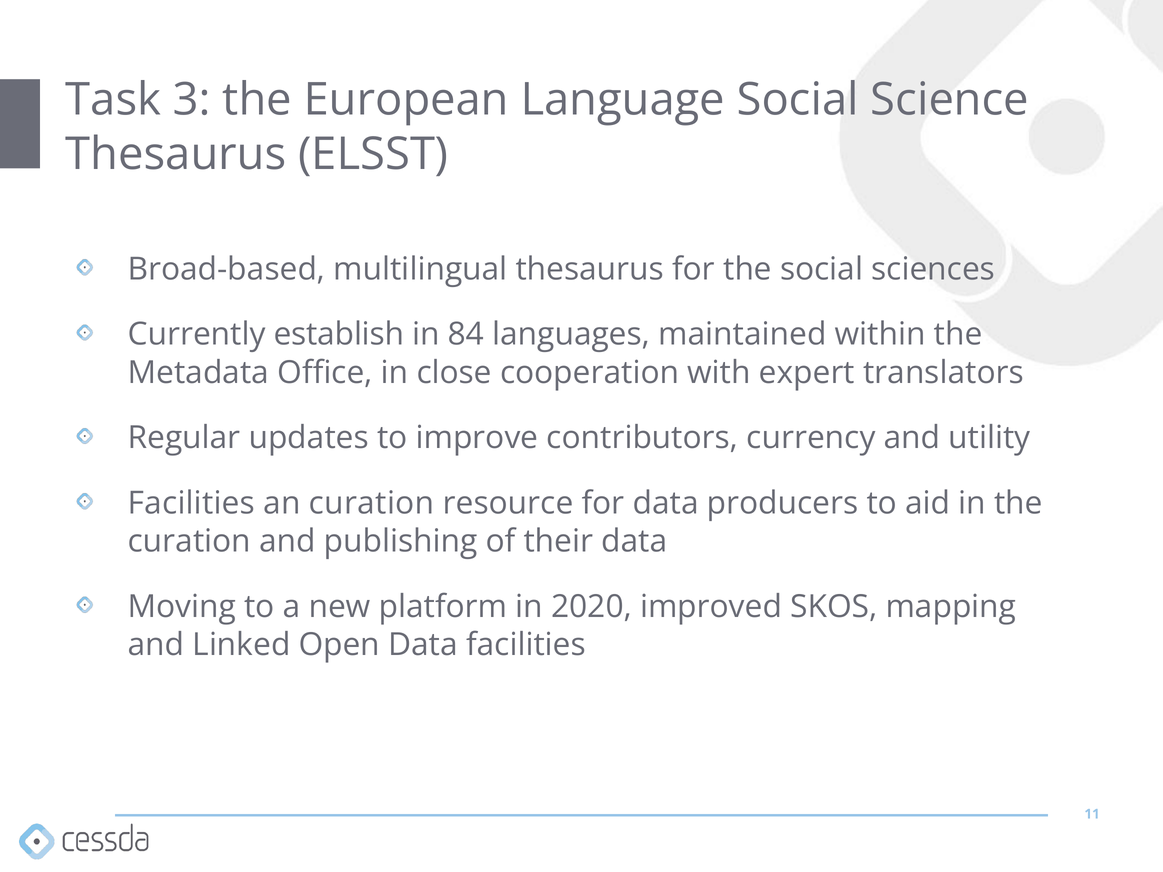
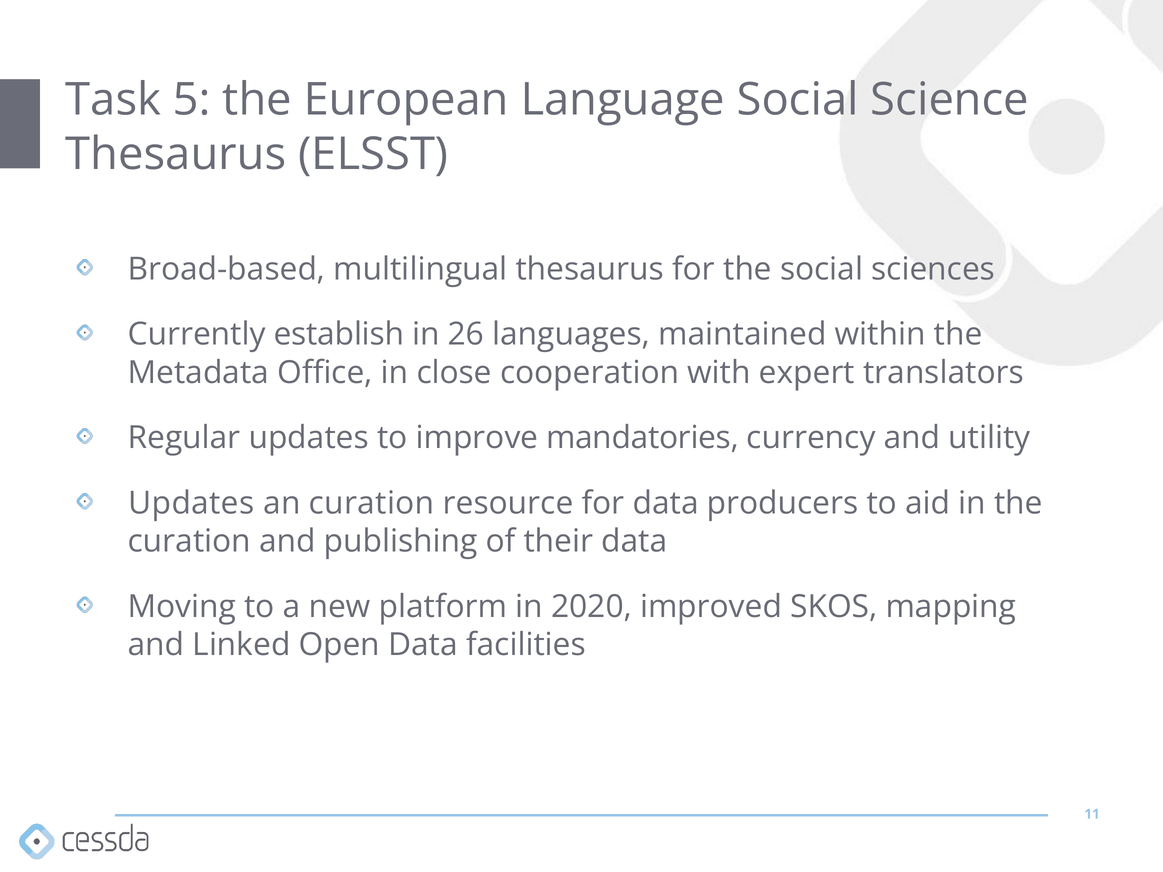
3: 3 -> 5
84: 84 -> 26
contributors: contributors -> mandatories
Facilities at (191, 503): Facilities -> Updates
